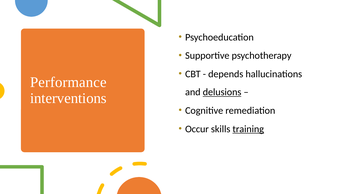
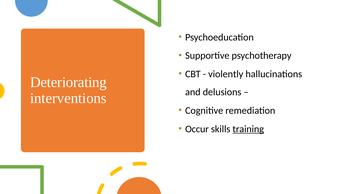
depends: depends -> violently
Performance: Performance -> Deteriorating
delusions underline: present -> none
